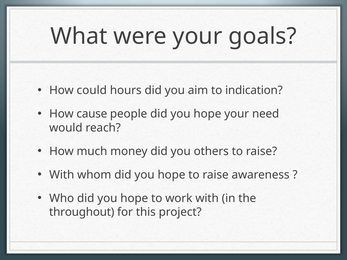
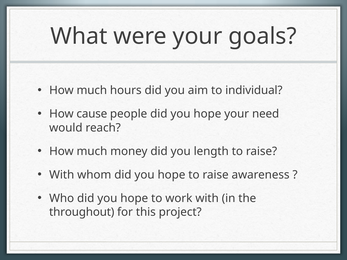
could at (92, 90): could -> much
indication: indication -> individual
others: others -> length
